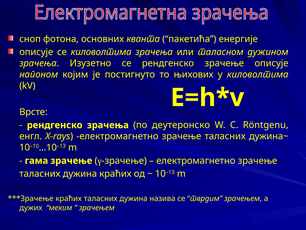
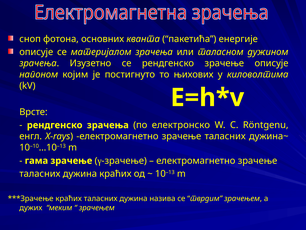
се киловолтима: киловолтима -> материјалом
деутеронско: деутеронско -> електронско
